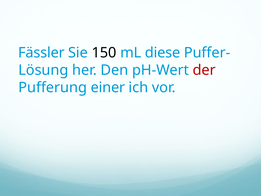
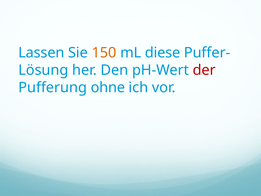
Fässler: Fässler -> Lassen
150 colour: black -> orange
einer: einer -> ohne
